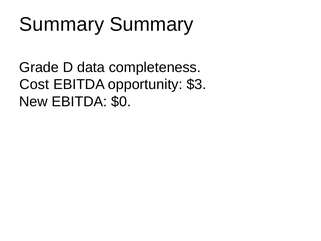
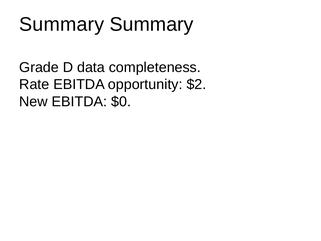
Cost: Cost -> Rate
$3: $3 -> $2
